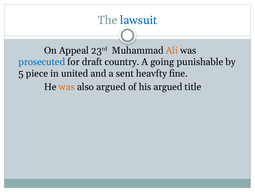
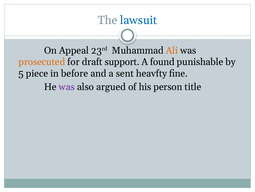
prosecuted colour: blue -> orange
country: country -> support
going: going -> found
united: united -> before
was at (67, 87) colour: orange -> purple
his argued: argued -> person
